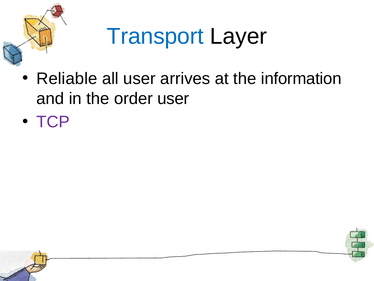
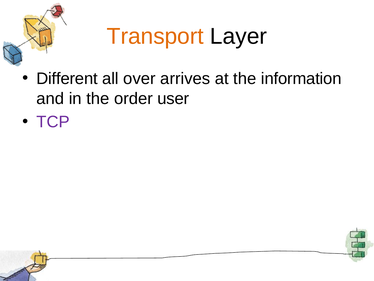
Transport colour: blue -> orange
Reliable: Reliable -> Different
all user: user -> over
